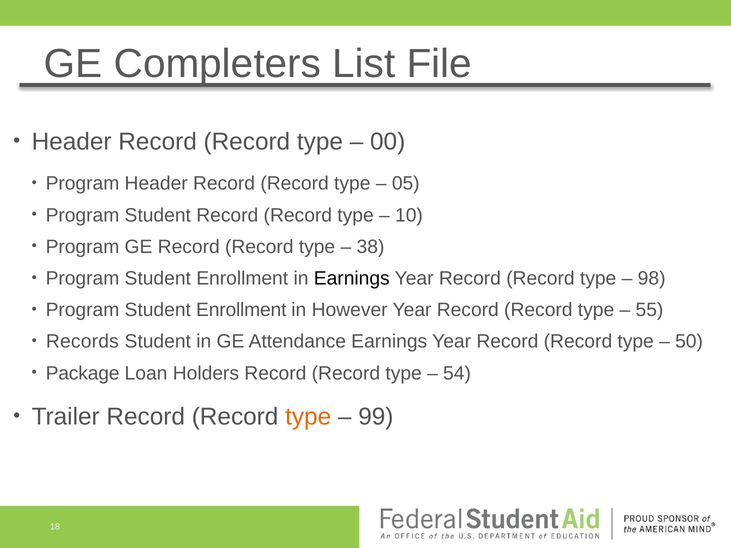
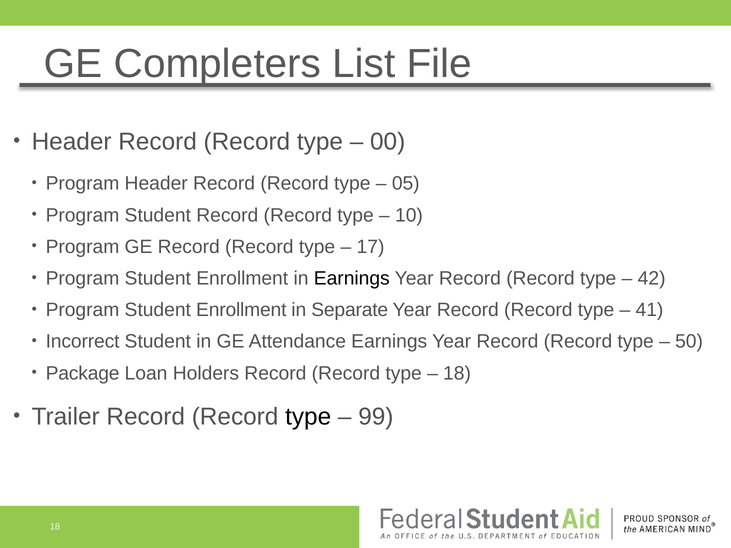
38: 38 -> 17
98: 98 -> 42
However: However -> Separate
55: 55 -> 41
Records: Records -> Incorrect
54 at (457, 373): 54 -> 18
type at (308, 417) colour: orange -> black
